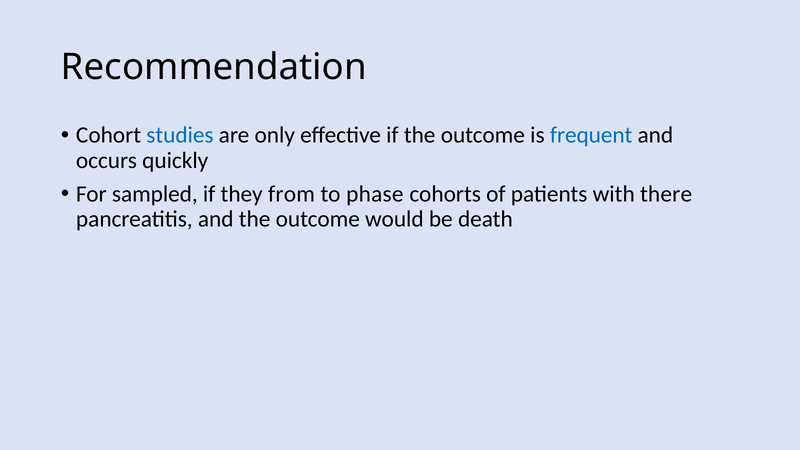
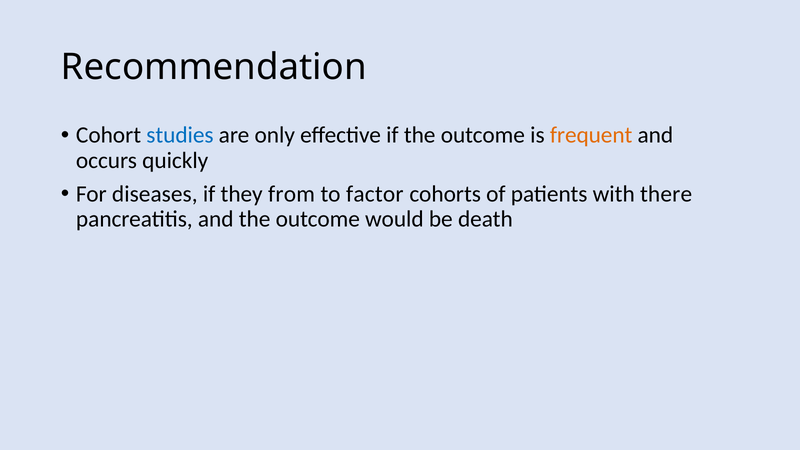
frequent colour: blue -> orange
sampled: sampled -> diseases
phase: phase -> factor
